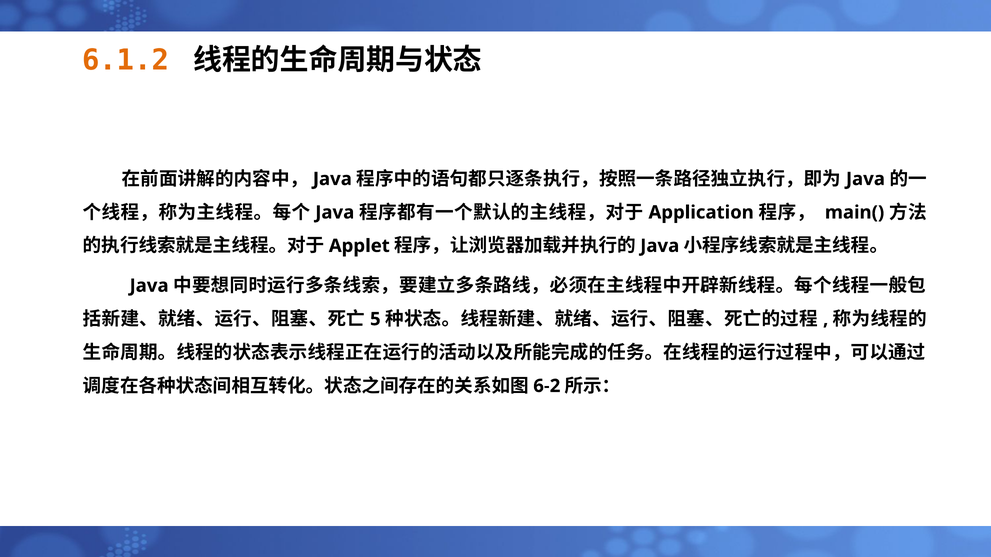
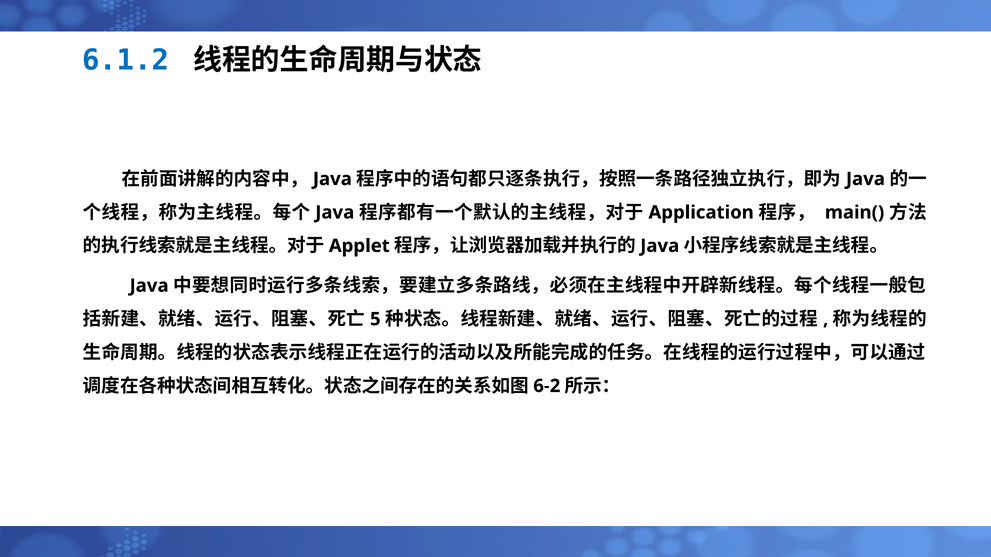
6.1.2 colour: orange -> blue
